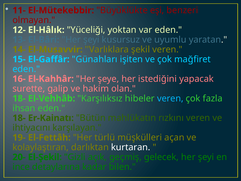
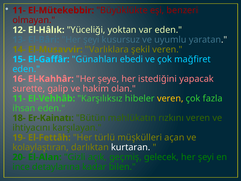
işiten: işiten -> ebedi
18- at (19, 98): 18- -> 11-
veren at (170, 98) colour: light blue -> yellow
El-Şekil: El-Şekil -> El-Alan
